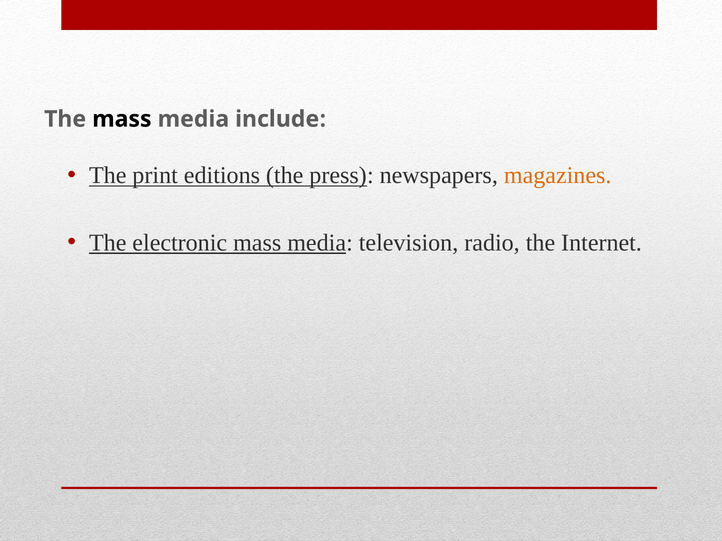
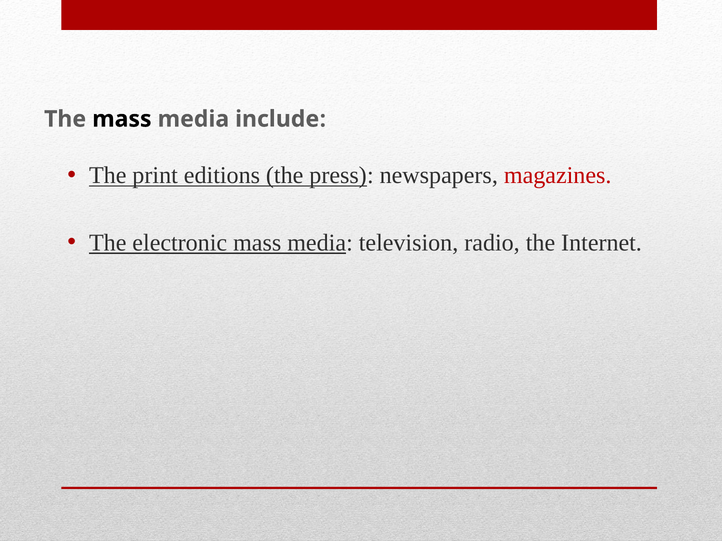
magazines colour: orange -> red
